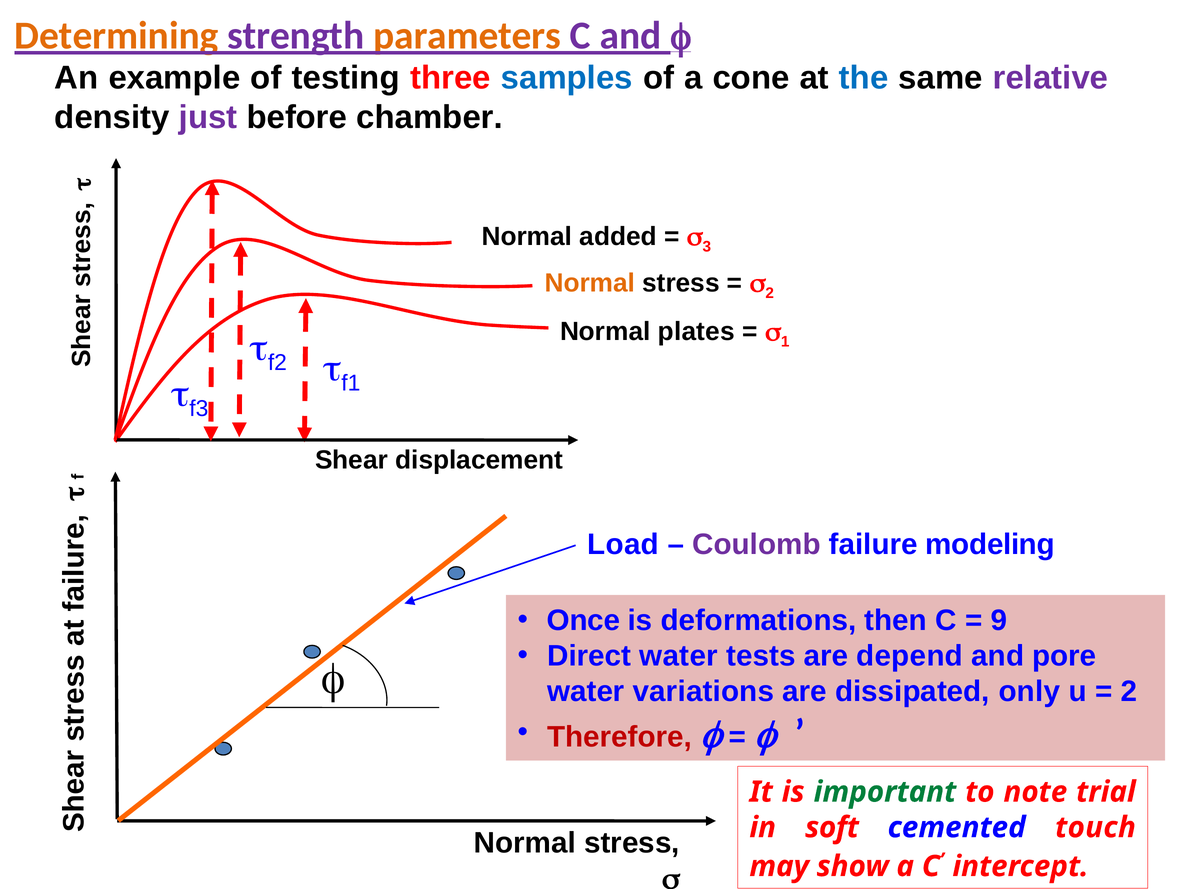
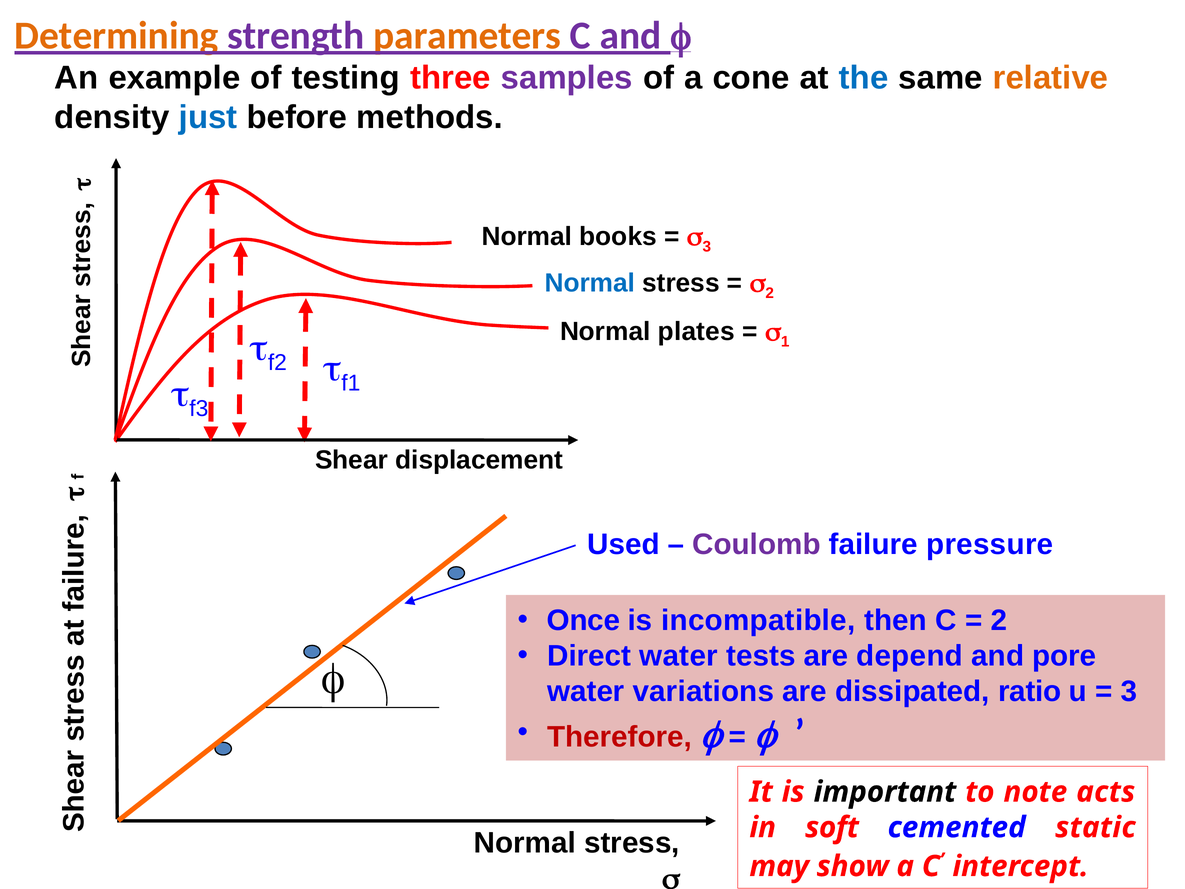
samples colour: blue -> purple
relative colour: purple -> orange
just colour: purple -> blue
chamber: chamber -> methods
added: added -> books
Normal at (590, 283) colour: orange -> blue
Load: Load -> Used
modeling: modeling -> pressure
deformations: deformations -> incompatible
9 at (999, 620): 9 -> 2
only: only -> ratio
2 at (1129, 692): 2 -> 3
important colour: green -> black
trial: trial -> acts
touch: touch -> static
